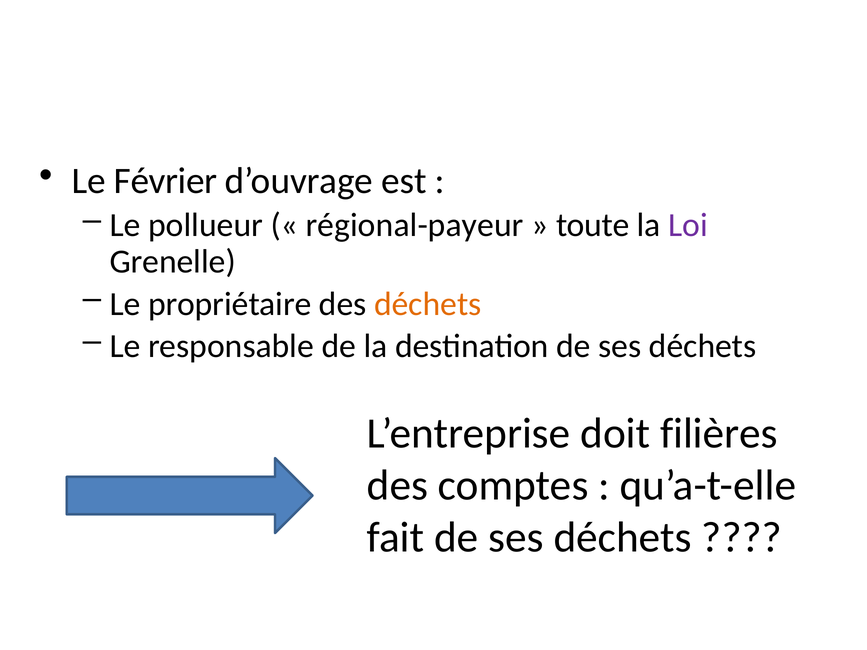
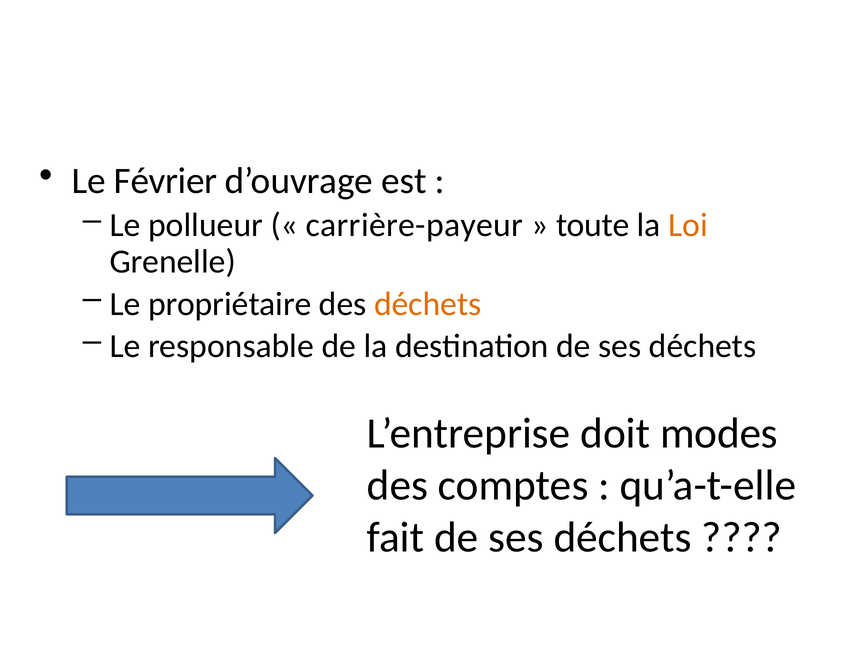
régional-payeur: régional-payeur -> carrière-payeur
Loi colour: purple -> orange
filières: filières -> modes
